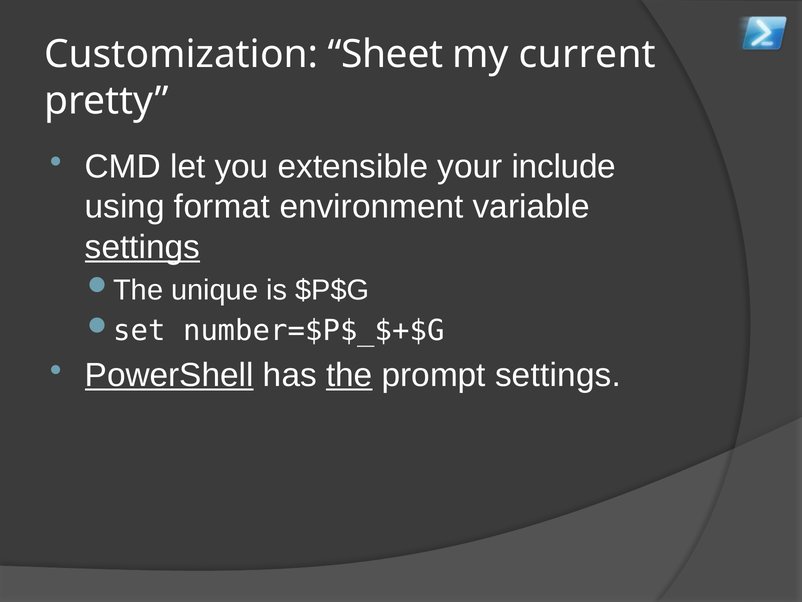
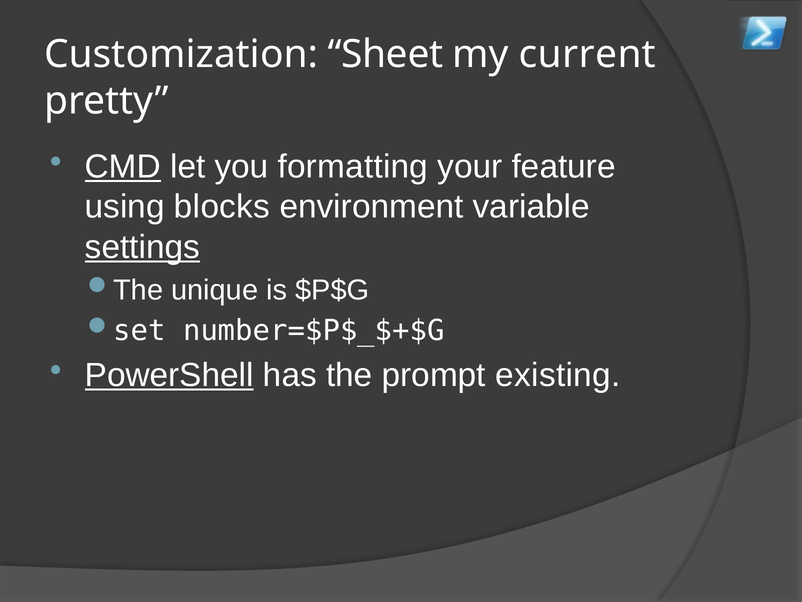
CMD underline: none -> present
extensible: extensible -> formatting
include: include -> feature
format: format -> blocks
the underline: present -> none
prompt settings: settings -> existing
